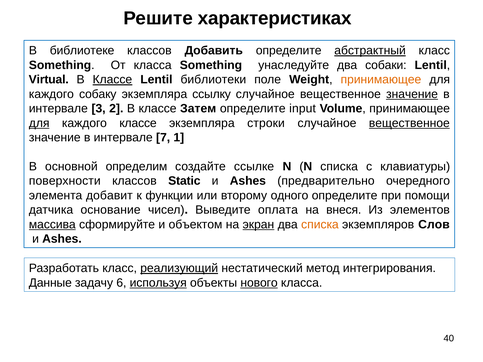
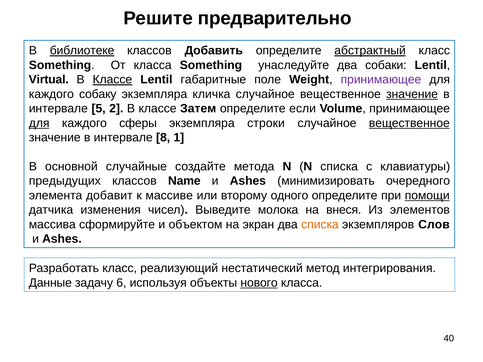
характеристиках: характеристиках -> предварительно
библиотеке underline: none -> present
библиотеки: библиотеки -> габаритные
принимающее at (381, 80) colour: orange -> purple
ссылку: ссылку -> кличка
3: 3 -> 5
input: input -> если
каждого классе: классе -> сферы
7: 7 -> 8
определим: определим -> случайные
ссылке: ссылке -> метода
поверхности: поверхности -> предыдущих
Static: Static -> Name
предварительно: предварительно -> минимизировать
функции: функции -> массиве
помощи underline: none -> present
основание: основание -> изменения
оплата: оплата -> молока
массива underline: present -> none
экран underline: present -> none
реализующий underline: present -> none
используя underline: present -> none
